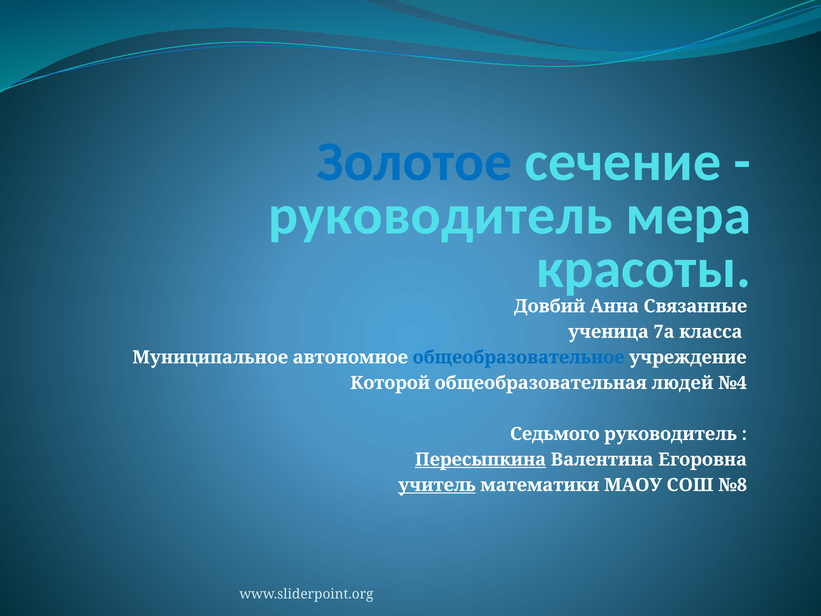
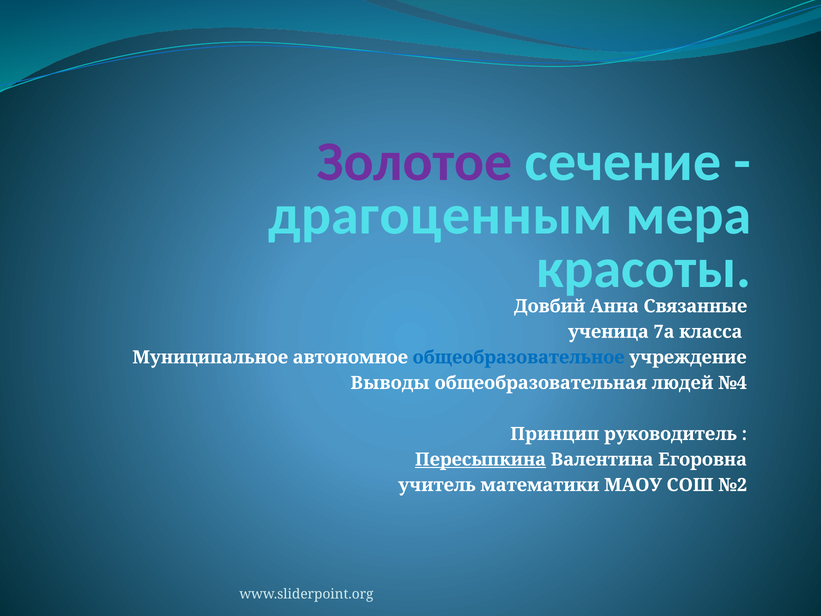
Золотое colour: blue -> purple
руководитель at (440, 215): руководитель -> драгоценным
Которой: Которой -> Выводы
Седьмого: Седьмого -> Принцип
учитель underline: present -> none
№8: №8 -> №2
